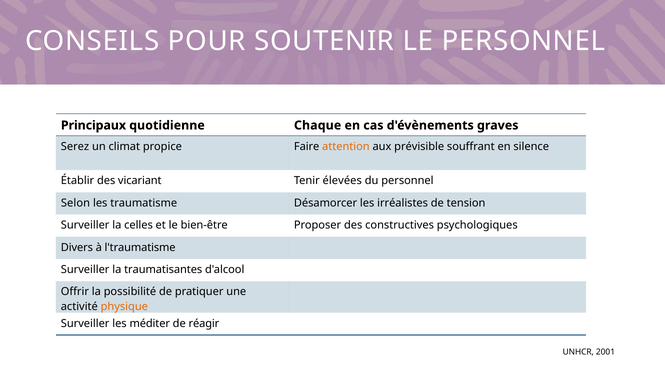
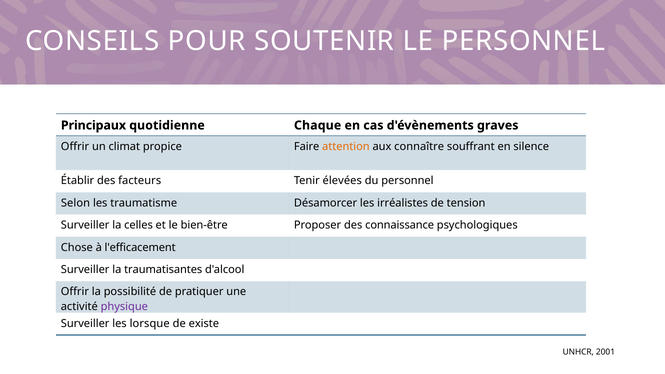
Serez at (75, 147): Serez -> Offrir
prévisible: prévisible -> connaître
vicariant: vicariant -> facteurs
constructives: constructives -> connaissance
Divers: Divers -> Chose
l'traumatisme: l'traumatisme -> l'efficacement
physique colour: orange -> purple
méditer: méditer -> lorsque
réagir: réagir -> existe
